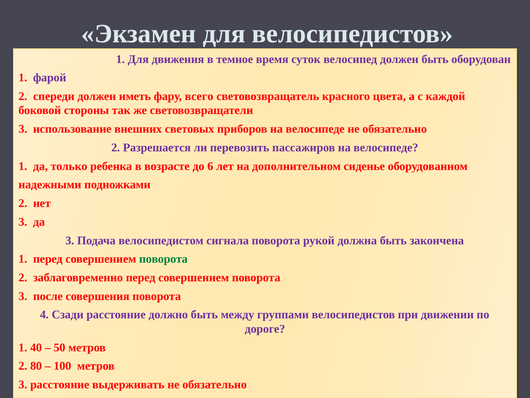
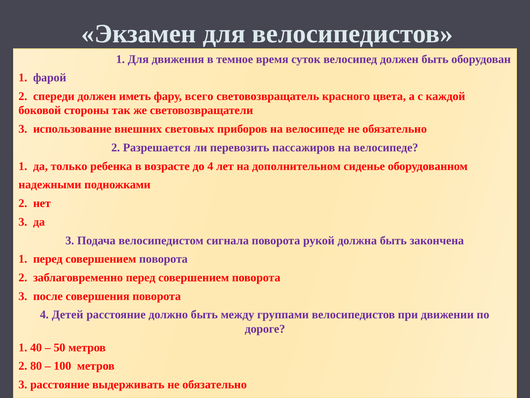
до 6: 6 -> 4
поворота at (163, 259) colour: green -> purple
Сзади: Сзади -> Детей
